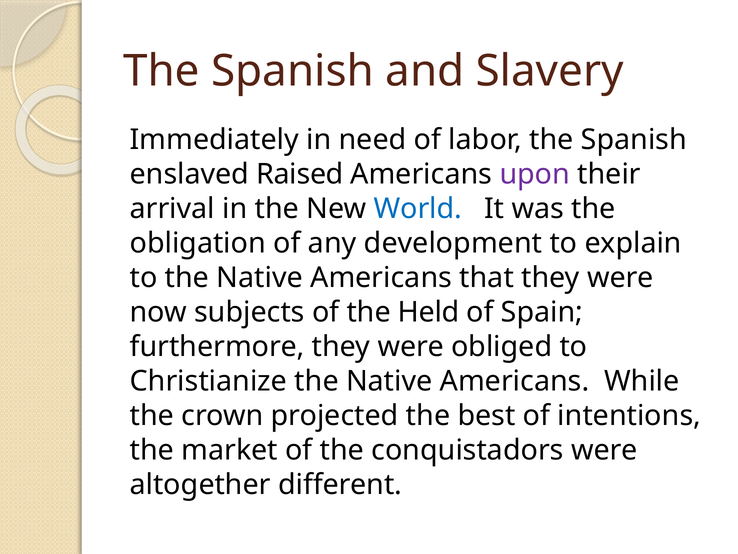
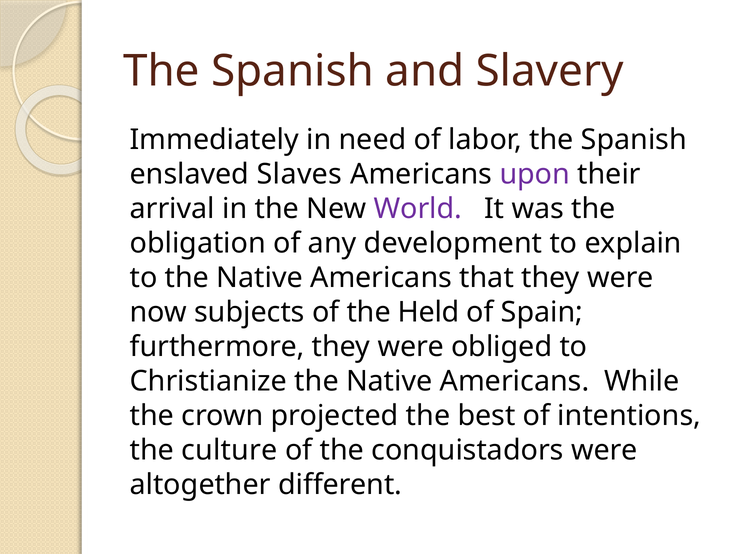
Raised: Raised -> Slaves
World colour: blue -> purple
market: market -> culture
